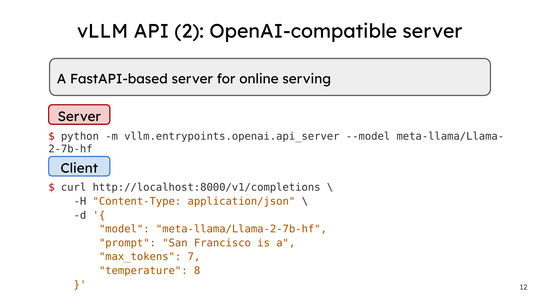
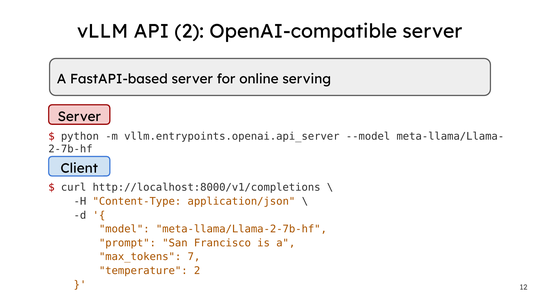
temperature 8: 8 -> 2
